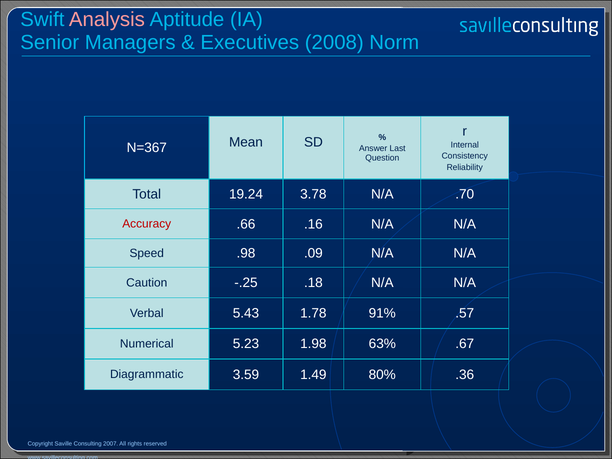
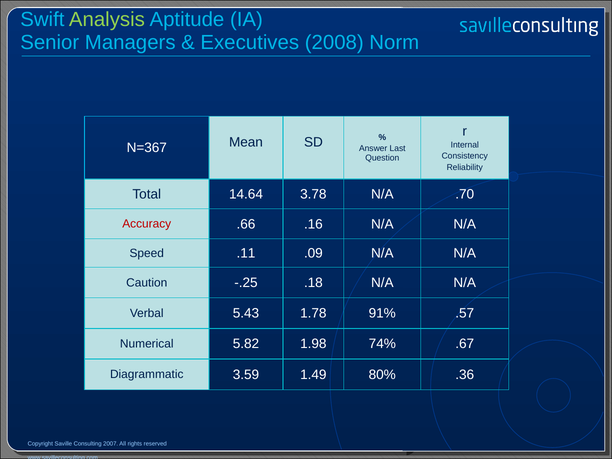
Analysis colour: pink -> light green
19.24: 19.24 -> 14.64
.98: .98 -> .11
5.23: 5.23 -> 5.82
63%: 63% -> 74%
